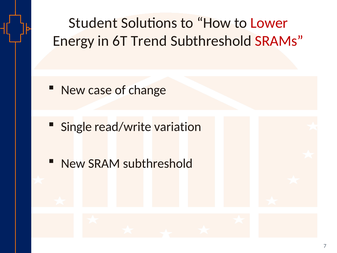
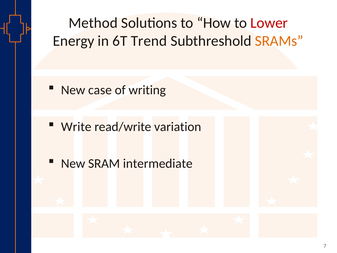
Student: Student -> Method
SRAMs colour: red -> orange
change: change -> writing
Single: Single -> Write
SRAM subthreshold: subthreshold -> intermediate
